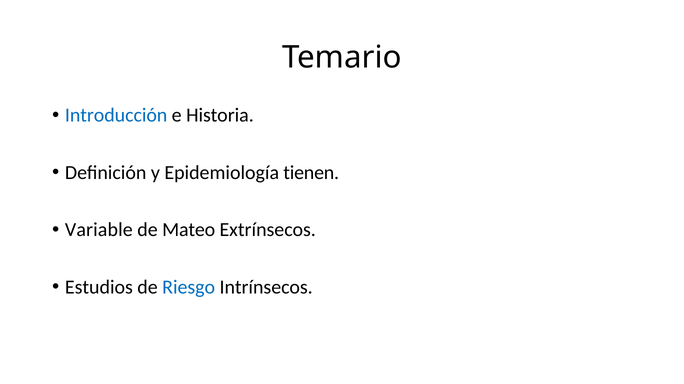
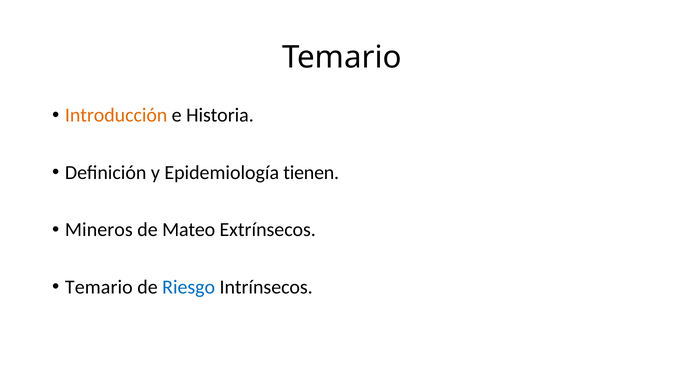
Introducción colour: blue -> orange
Variable: Variable -> Mineros
Estudios at (99, 288): Estudios -> Temario
